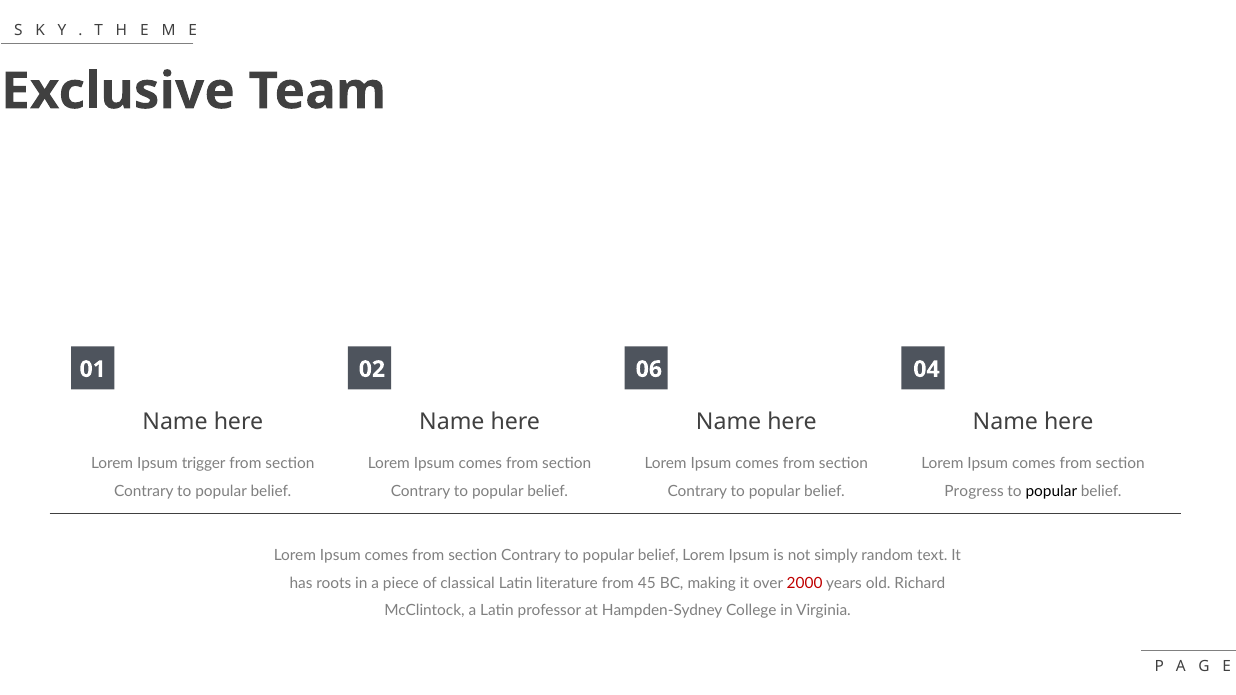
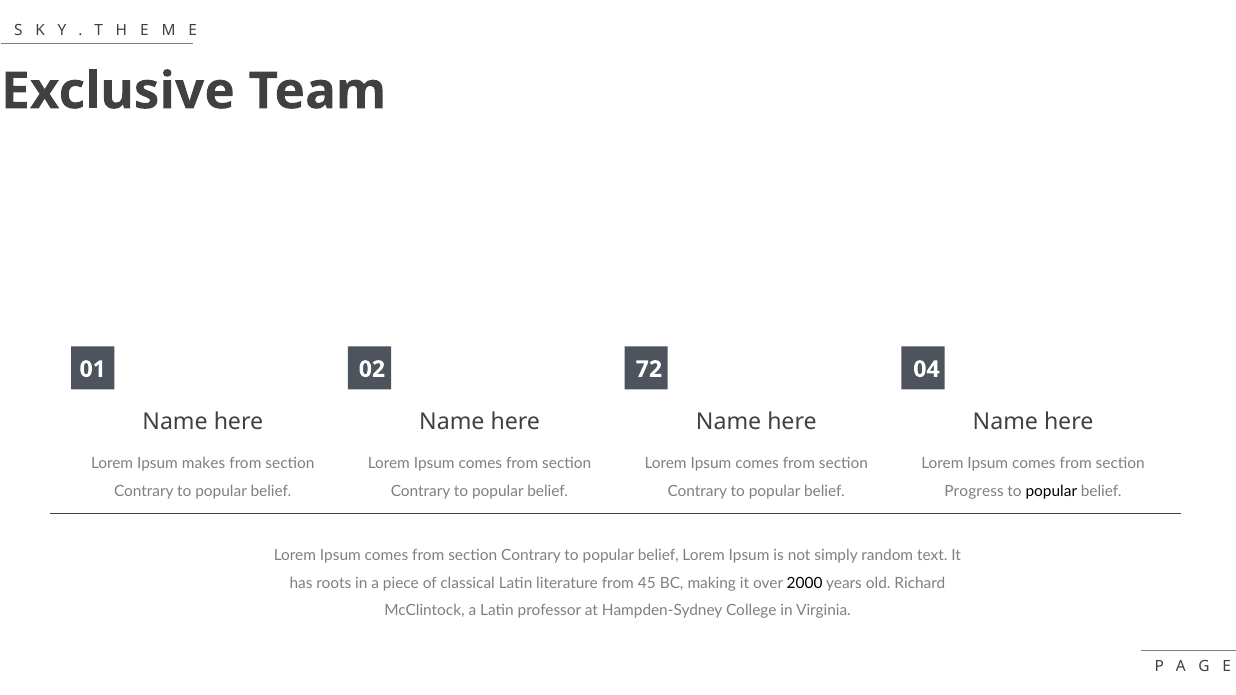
06: 06 -> 72
trigger: trigger -> makes
2000 colour: red -> black
